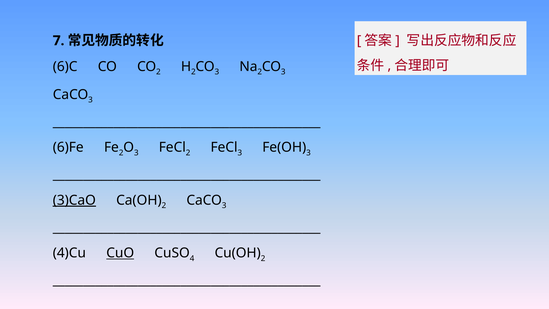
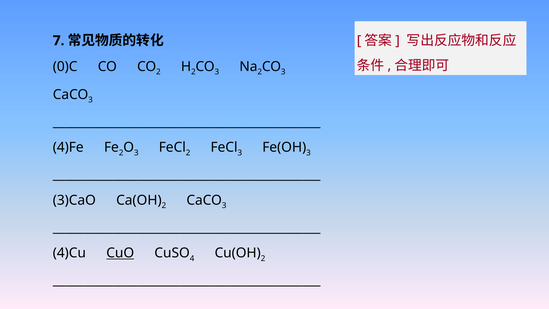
6)C: 6)C -> 0)C
6)Fe: 6)Fe -> 4)Fe
3)CaO underline: present -> none
